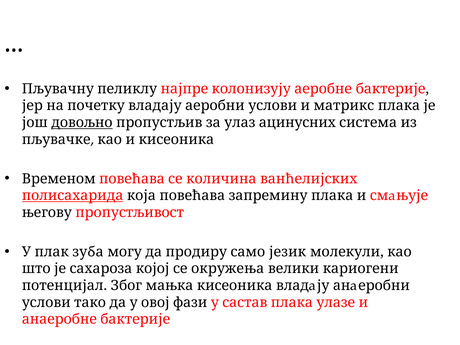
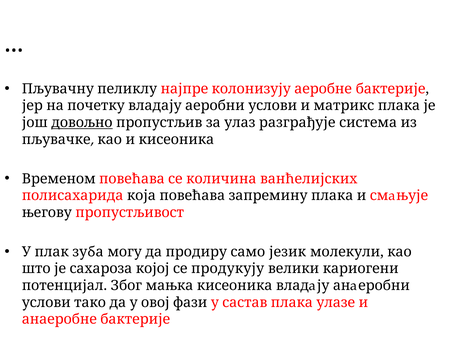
ацинусних: ацинусних -> разграђује
полисахарида underline: present -> none
окружења: окружења -> продукују
